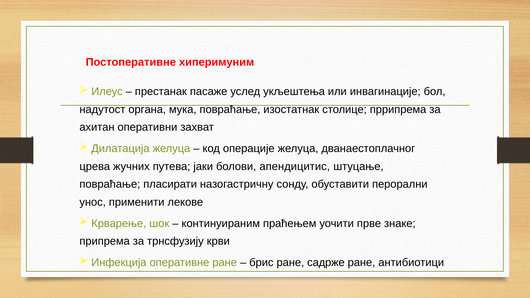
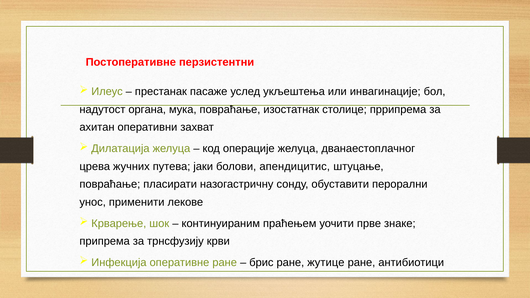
хиперимуним: хиперимуним -> перзистентни
садрже: садрже -> жутице
